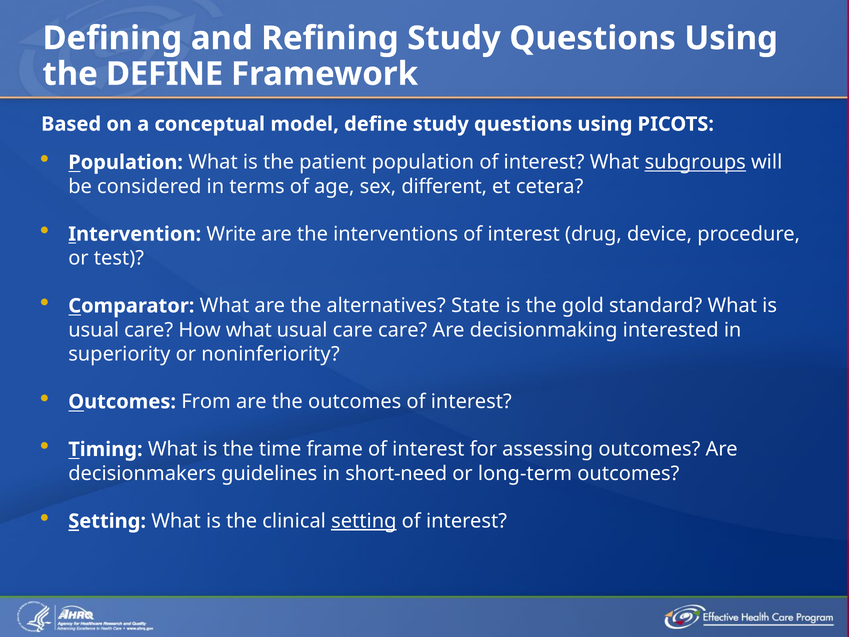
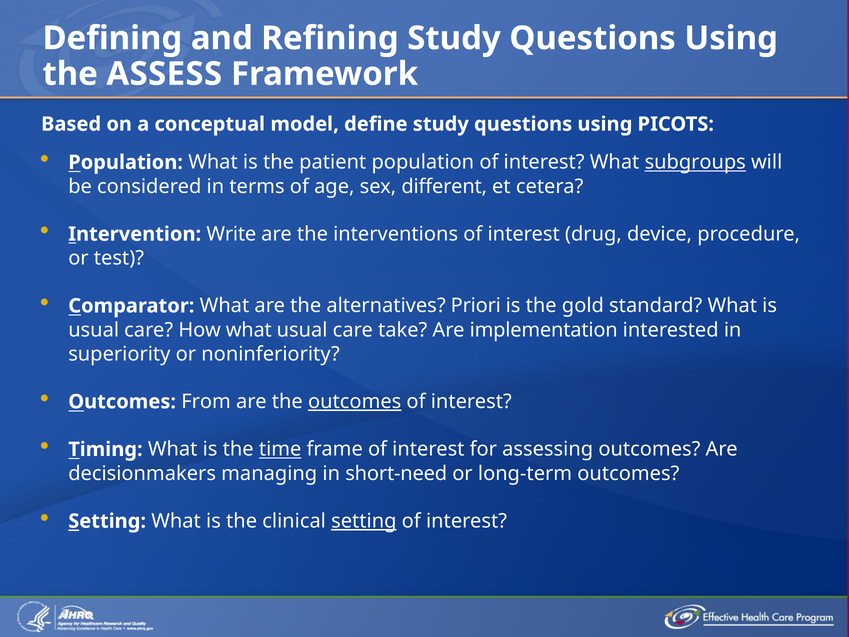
the DEFINE: DEFINE -> ASSESS
State: State -> Priori
care care: care -> take
decisionmaking: decisionmaking -> implementation
outcomes at (355, 402) underline: none -> present
time underline: none -> present
guidelines: guidelines -> managing
